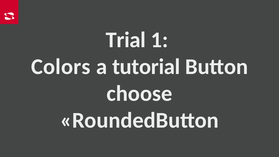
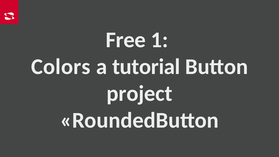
Trial: Trial -> Free
choose: choose -> project
